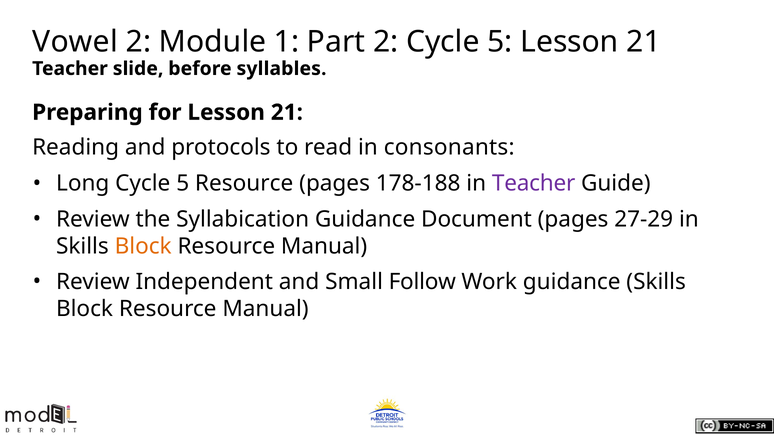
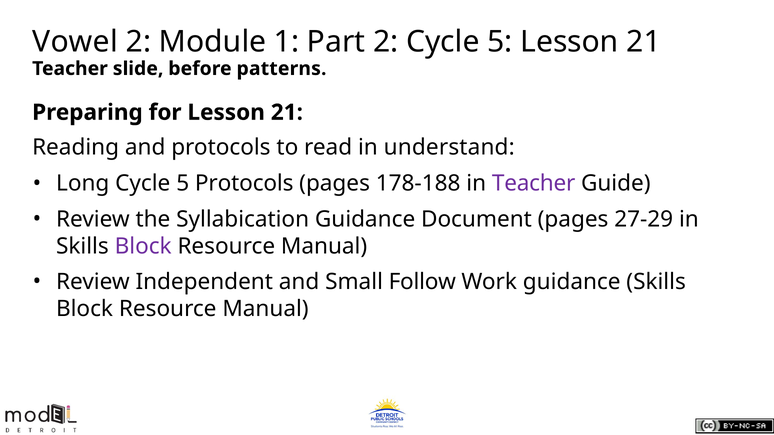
syllables: syllables -> patterns
consonants: consonants -> understand
5 Resource: Resource -> Protocols
Block at (143, 246) colour: orange -> purple
